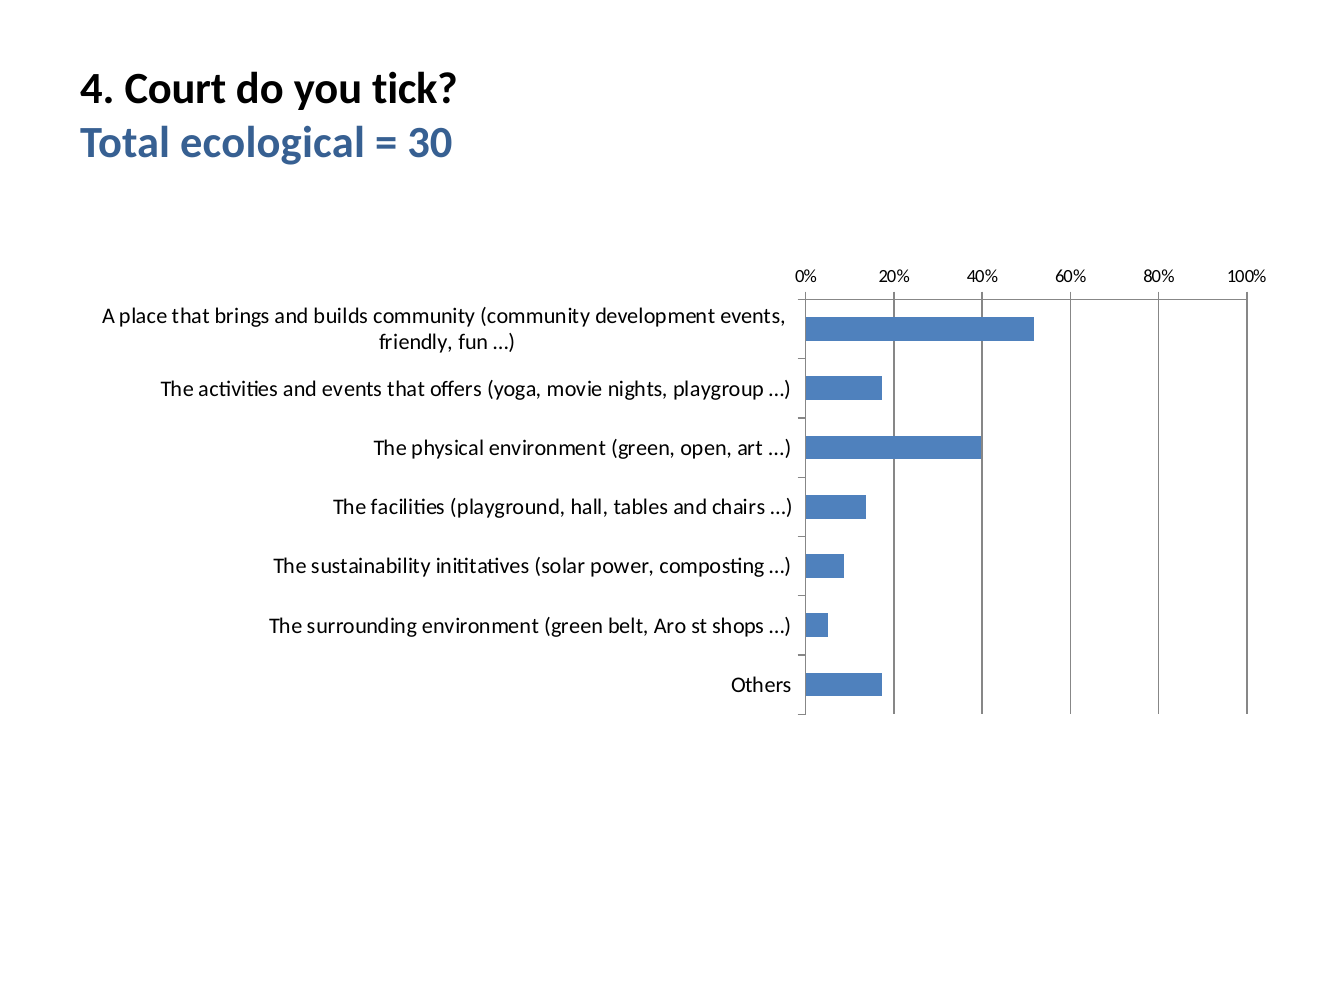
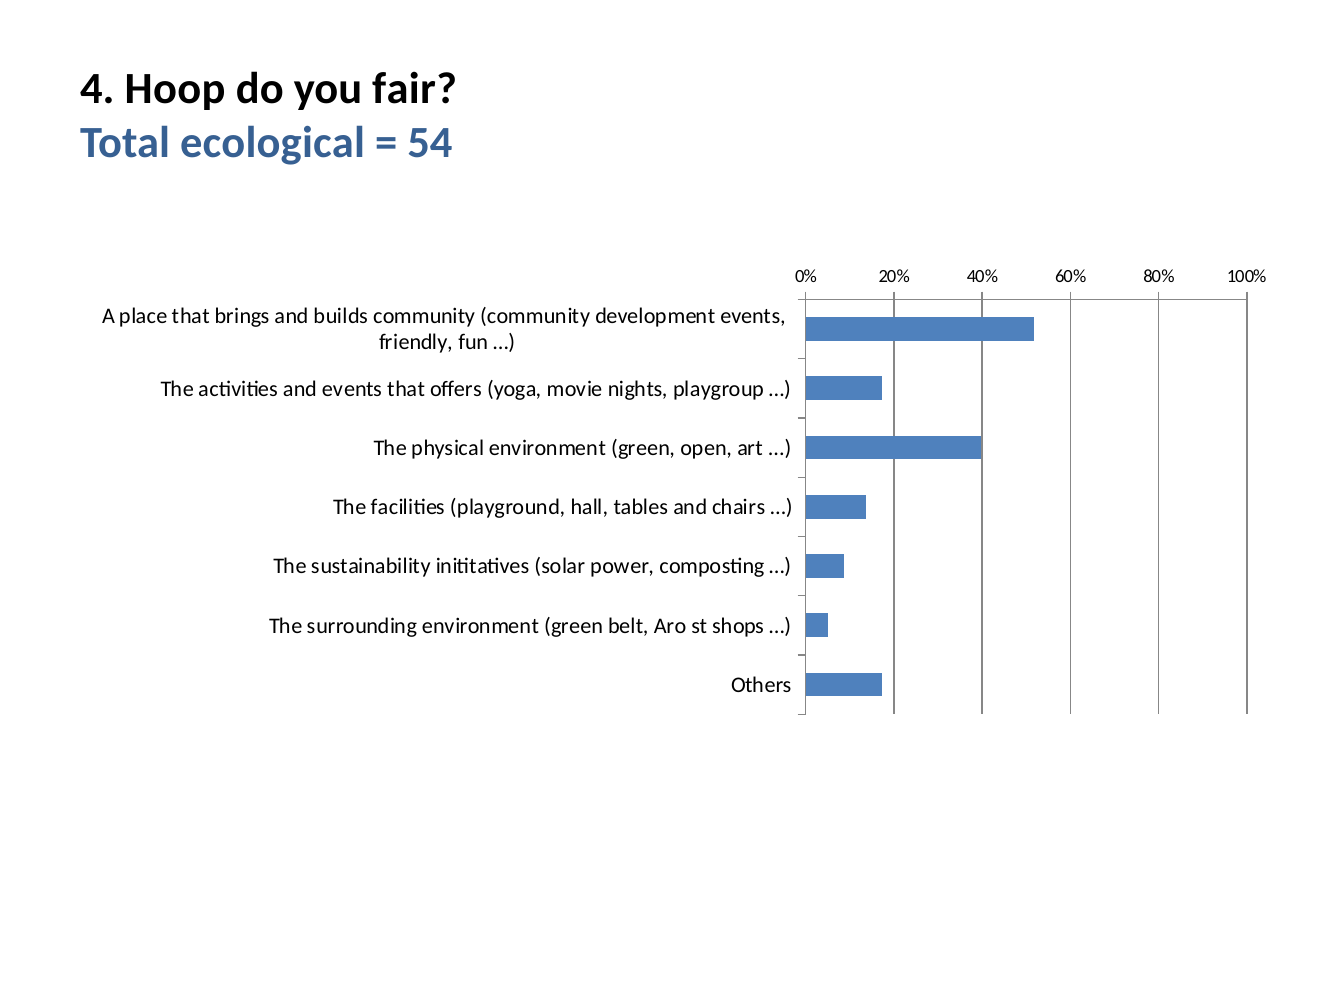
Court: Court -> Hoop
tick: tick -> fair
30: 30 -> 54
